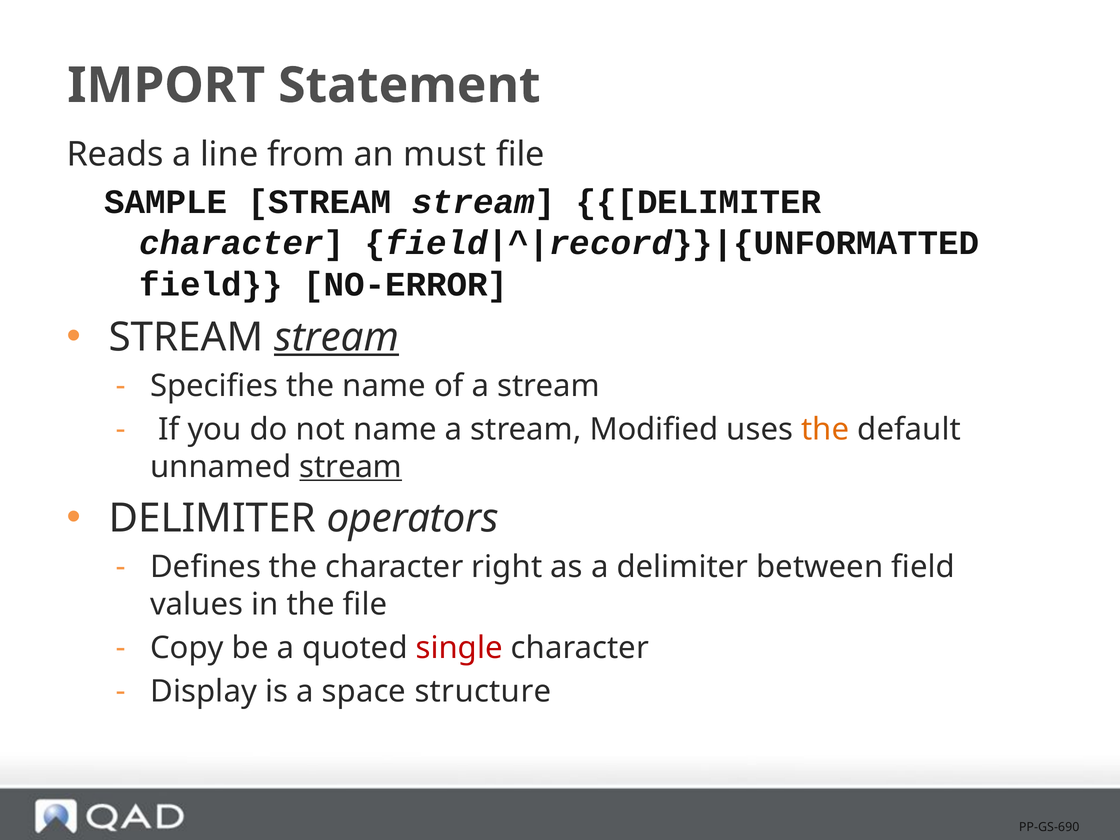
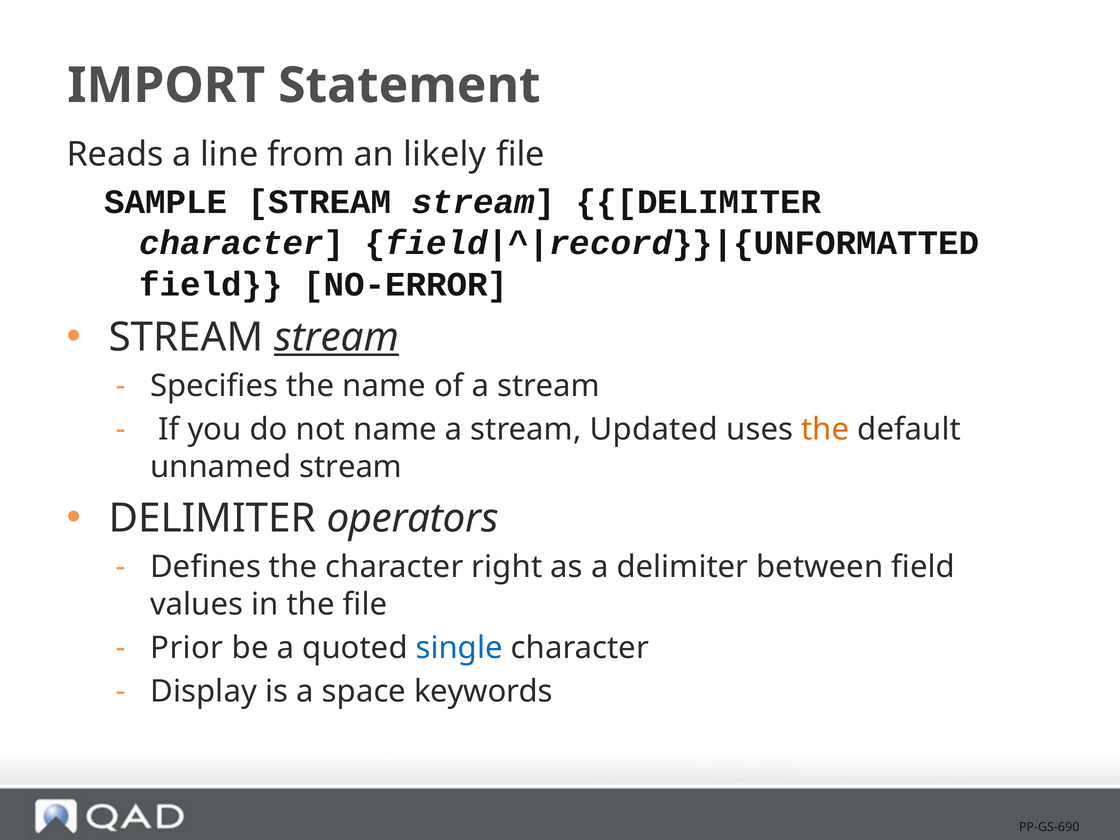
must: must -> likely
Modified: Modified -> Updated
stream at (351, 467) underline: present -> none
Copy: Copy -> Prior
single colour: red -> blue
structure: structure -> keywords
